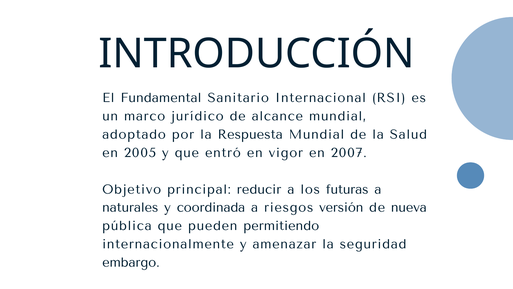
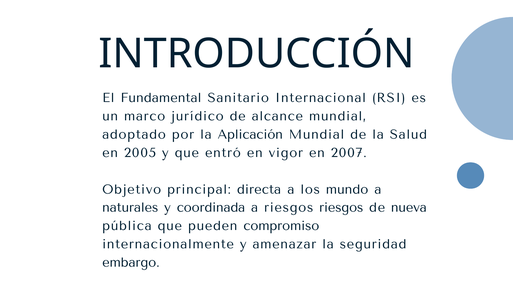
la Respuesta: Respuesta -> Aplicación
reducir: reducir -> directa
futuras: futuras -> mundo
riesgos versión: versión -> riesgos
permitiendo: permitiendo -> compromiso
